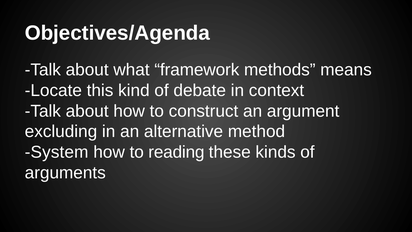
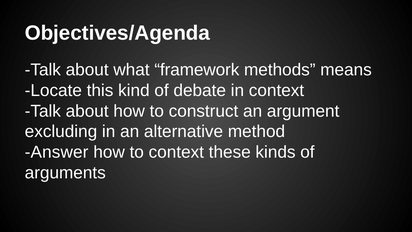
System: System -> Answer
to reading: reading -> context
